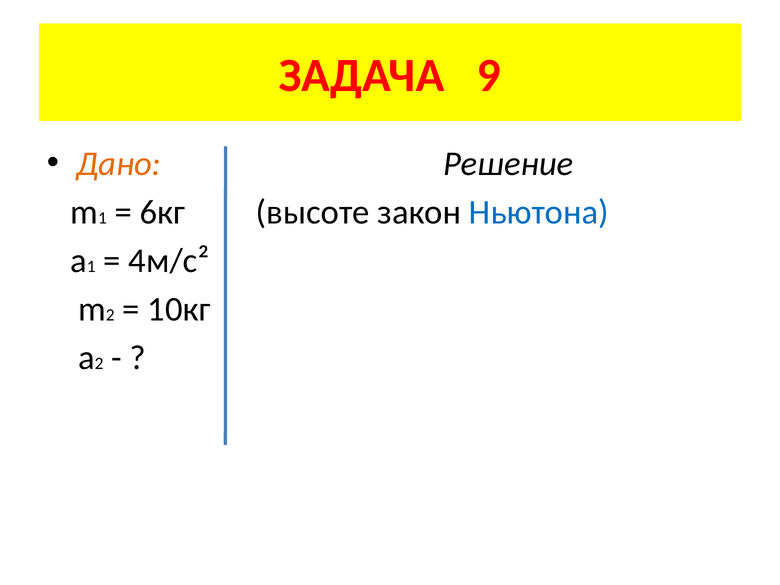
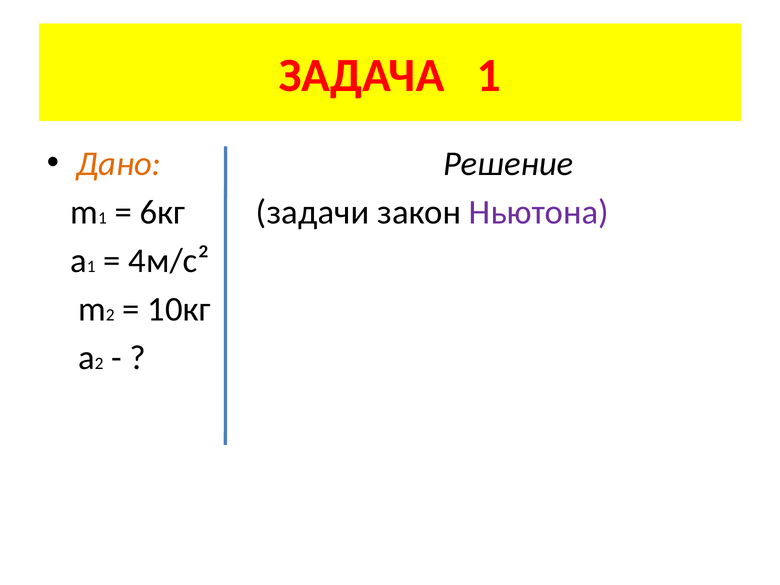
ЗАДАЧА 9: 9 -> 1
высоте: высоте -> задачи
Ньютона colour: blue -> purple
